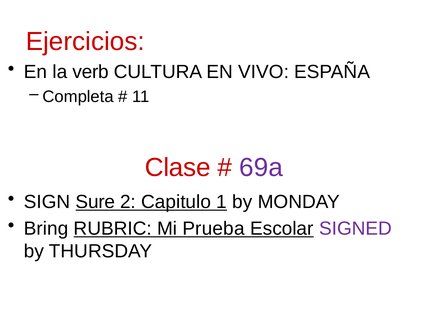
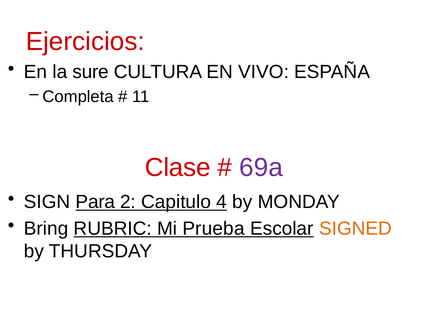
verb: verb -> sure
Sure: Sure -> Para
1: 1 -> 4
SIGNED colour: purple -> orange
